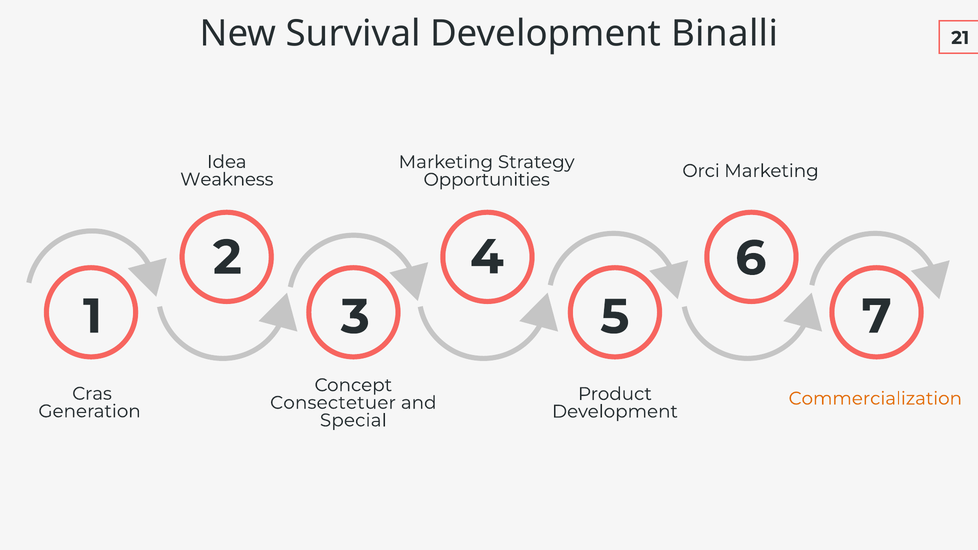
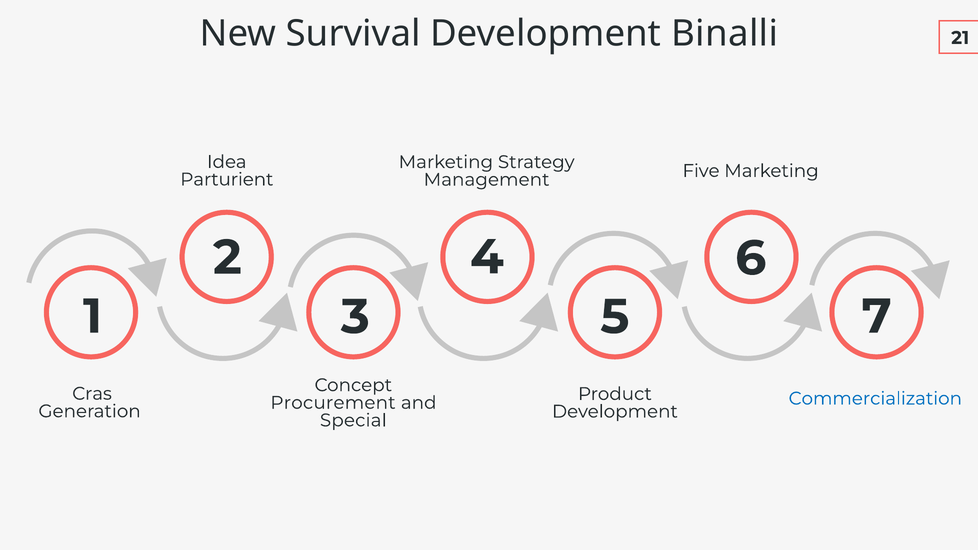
Orci: Orci -> Five
Weakness: Weakness -> Parturient
Opportunities: Opportunities -> Management
Commercialization colour: orange -> blue
Consectetuer: Consectetuer -> Procurement
